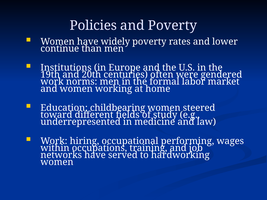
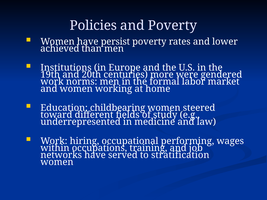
widely: widely -> persist
continue: continue -> achieved
often: often -> more
hardworking: hardworking -> stratification
